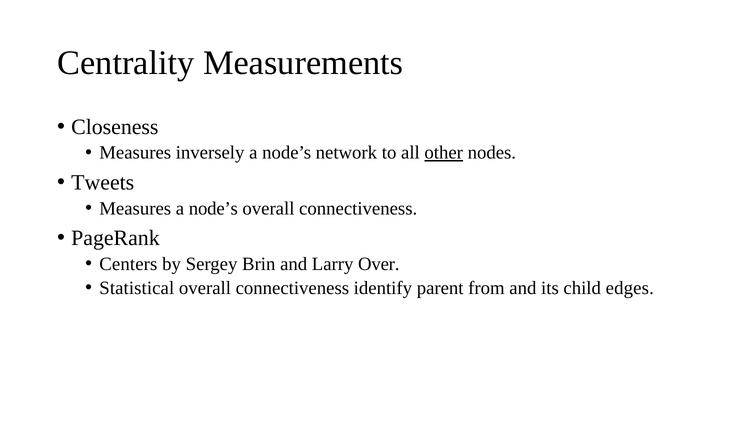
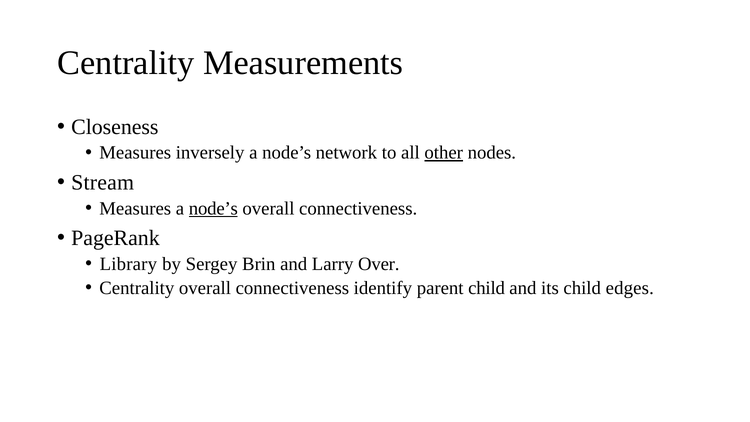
Tweets: Tweets -> Stream
node’s at (213, 208) underline: none -> present
Centers: Centers -> Library
Statistical at (137, 288): Statistical -> Centrality
parent from: from -> child
